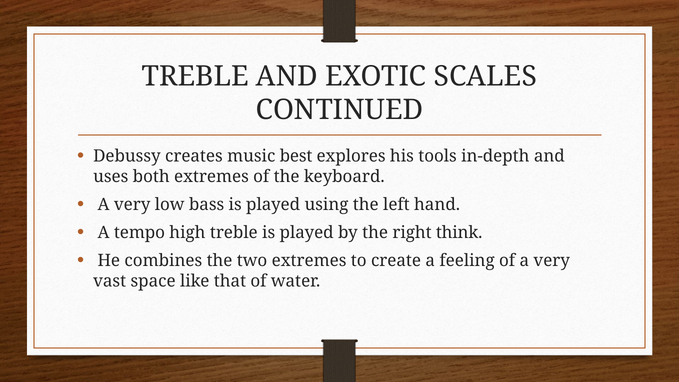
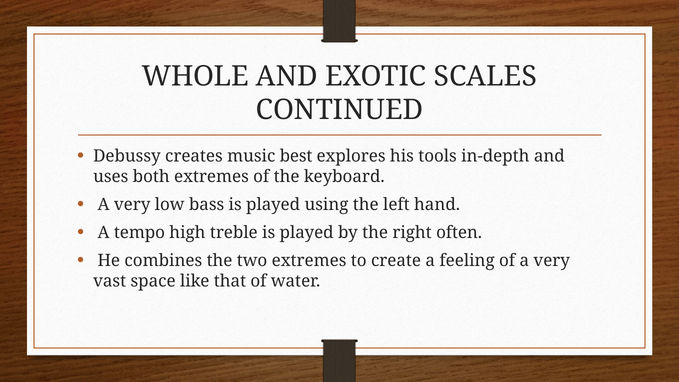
TREBLE at (195, 76): TREBLE -> WHOLE
think: think -> often
